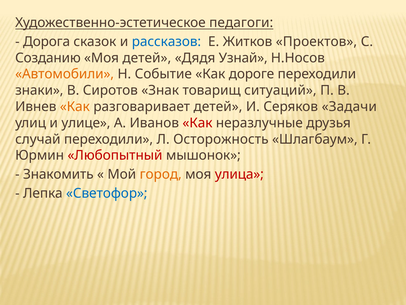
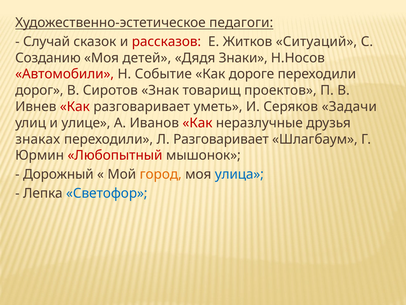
Дорога: Дорога -> Случай
рассказов colour: blue -> red
Проектов: Проектов -> Ситуаций
Узнай: Узнай -> Знаки
Автомобили colour: orange -> red
знаки: знаки -> дорог
ситуаций: ситуаций -> проектов
Как at (75, 107) colour: orange -> red
разговаривает детей: детей -> уметь
случай: случай -> знаках
Л Осторожность: Осторожность -> Разговаривает
Знакомить: Знакомить -> Дорожный
улица colour: red -> blue
